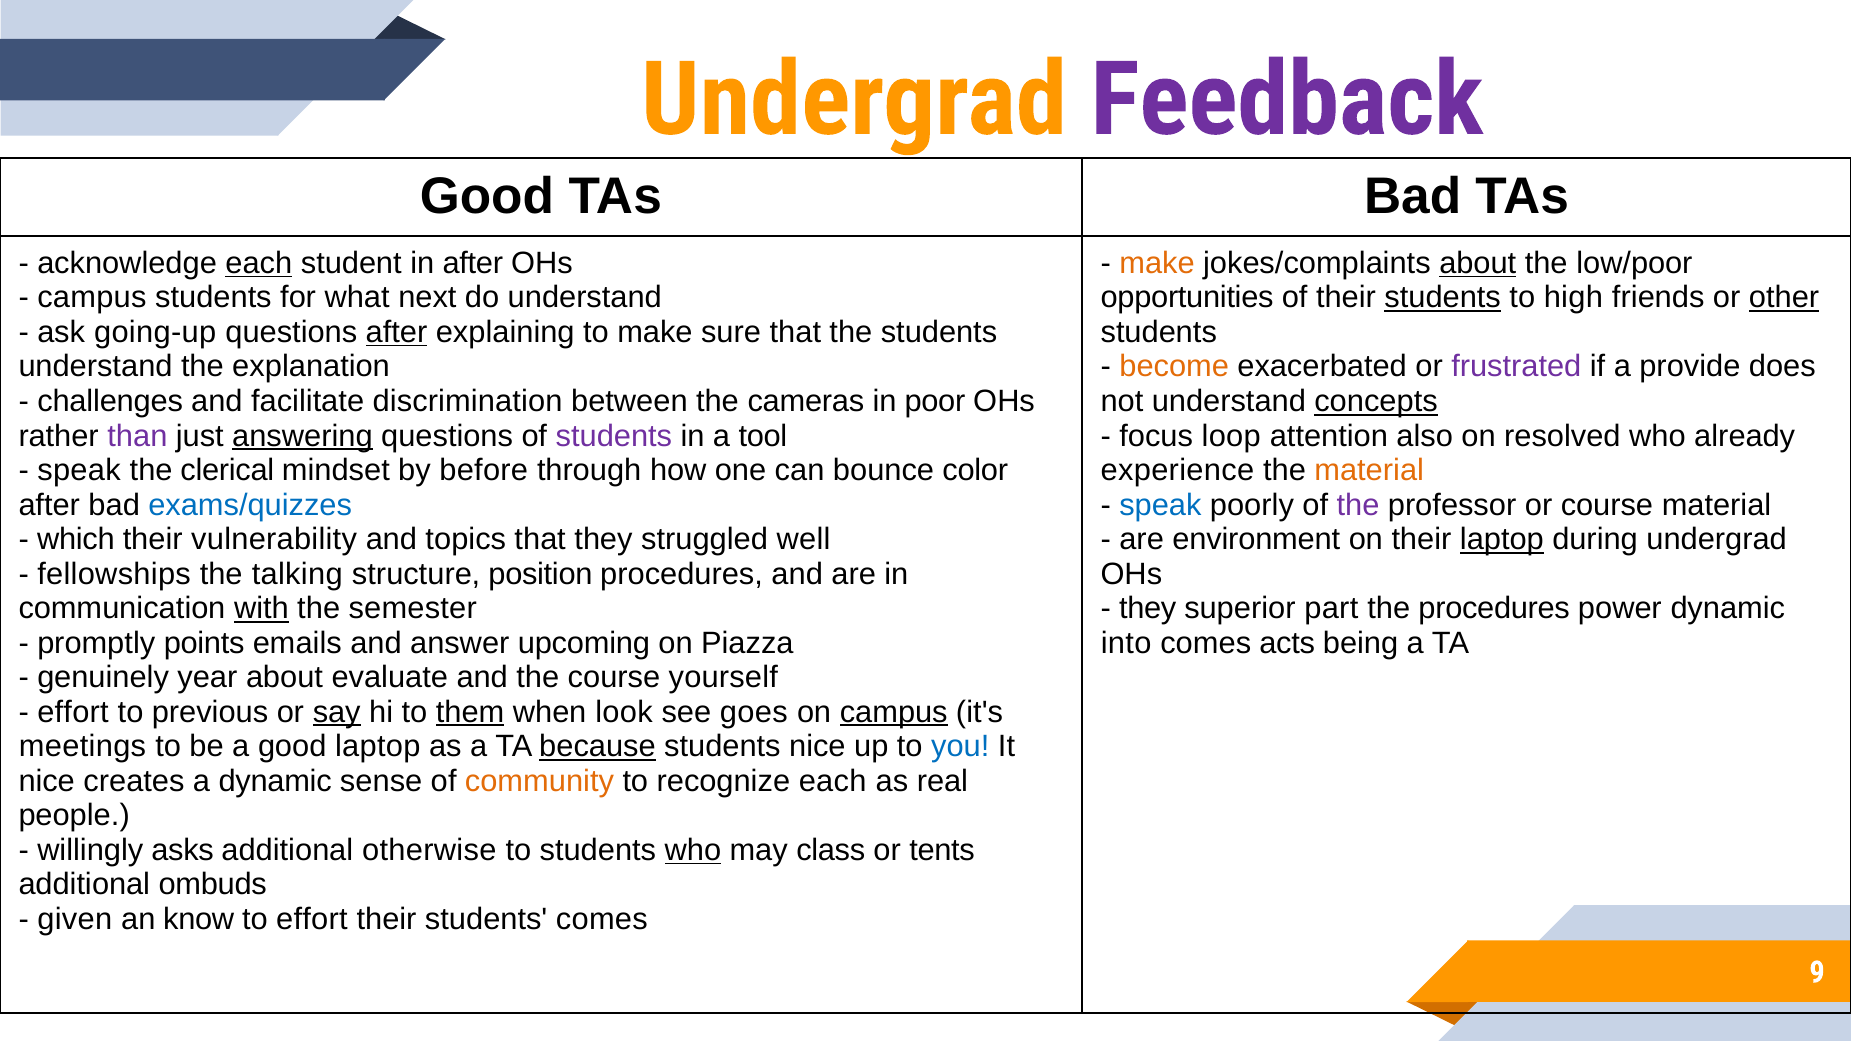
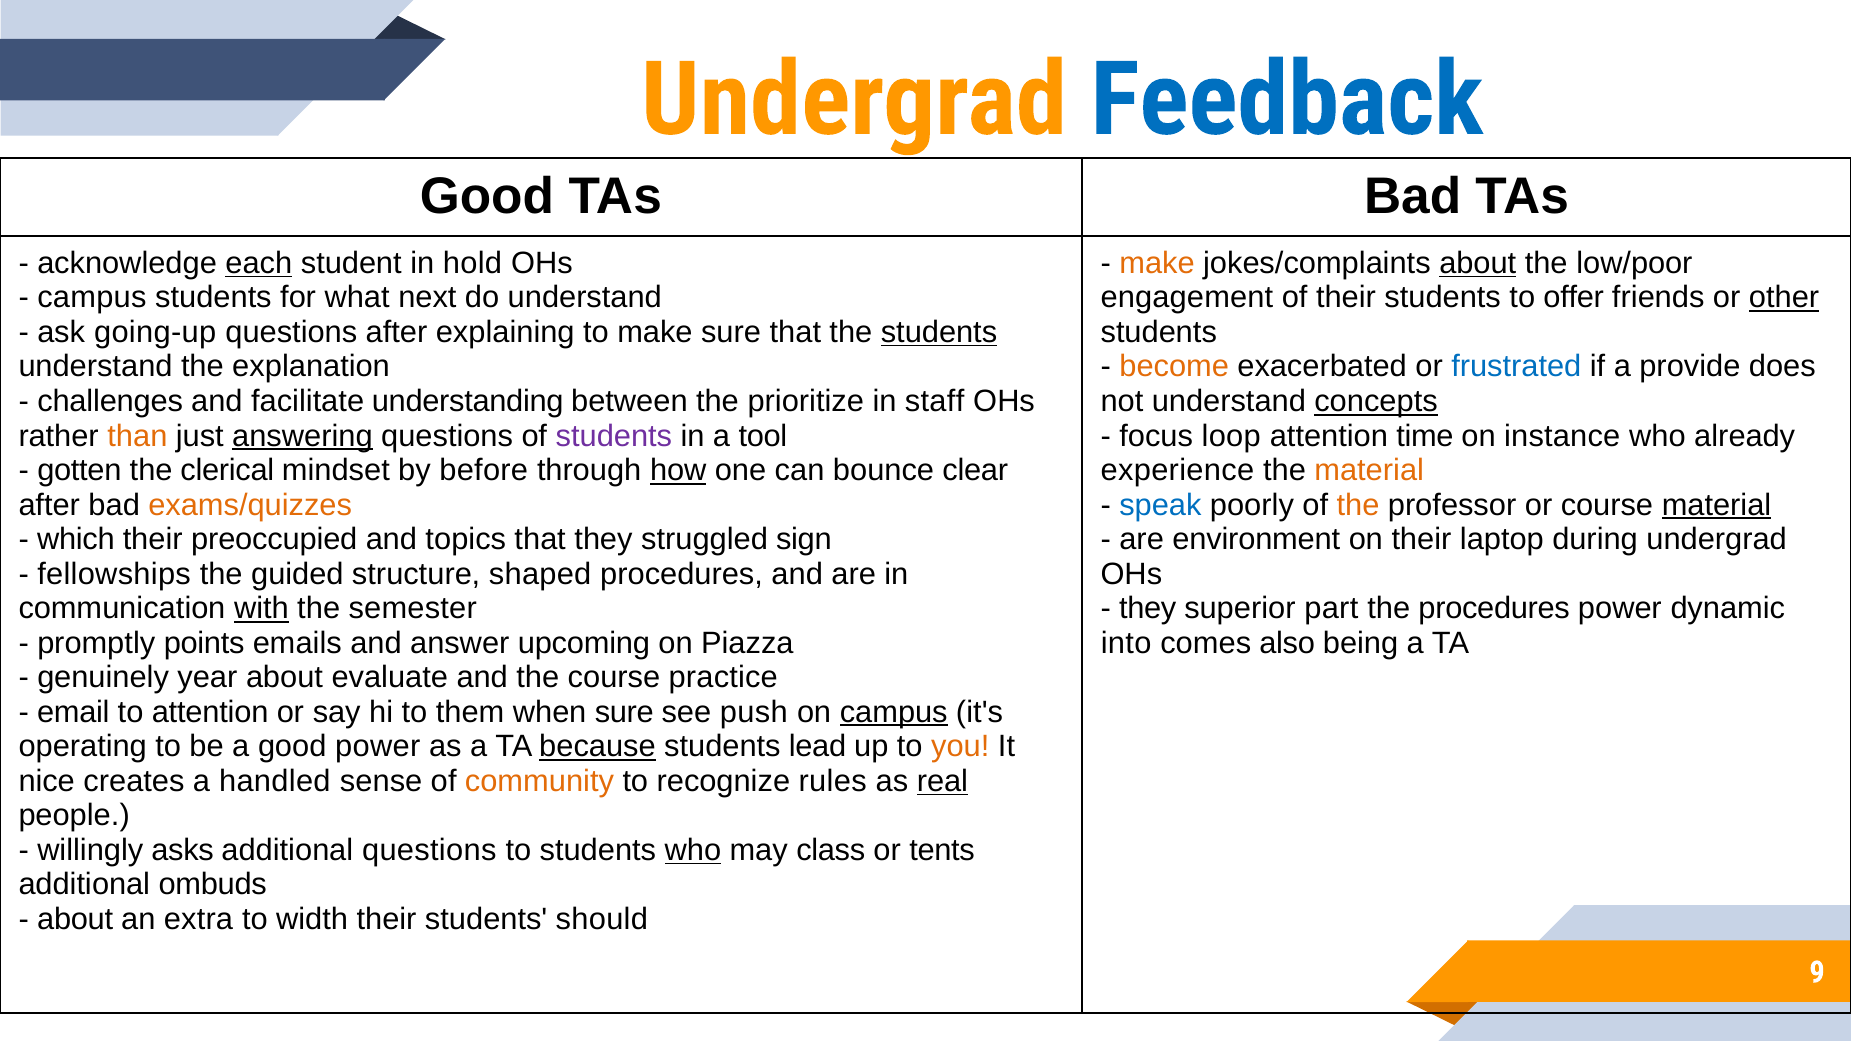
Feedback colour: purple -> blue
in after: after -> hold
opportunities: opportunities -> engagement
students at (1443, 298) underline: present -> none
high: high -> offer
after at (397, 332) underline: present -> none
students at (939, 332) underline: none -> present
frustrated colour: purple -> blue
discrimination: discrimination -> understanding
cameras: cameras -> prioritize
poor: poor -> staff
than colour: purple -> orange
also: also -> time
resolved: resolved -> instance
speak at (79, 471): speak -> gotten
how underline: none -> present
color: color -> clear
exams/quizzes colour: blue -> orange
the at (1358, 505) colour: purple -> orange
material at (1717, 505) underline: none -> present
vulnerability: vulnerability -> preoccupied
well: well -> sign
laptop at (1502, 540) underline: present -> none
talking: talking -> guided
position: position -> shaped
acts: acts -> also
yourself: yourself -> practice
effort at (73, 712): effort -> email
to previous: previous -> attention
say underline: present -> none
them underline: present -> none
when look: look -> sure
goes: goes -> push
meetings: meetings -> operating
good laptop: laptop -> power
students nice: nice -> lead
you colour: blue -> orange
a dynamic: dynamic -> handled
recognize each: each -> rules
real underline: none -> present
additional otherwise: otherwise -> questions
given at (75, 920): given -> about
know: know -> extra
to effort: effort -> width
students comes: comes -> should
